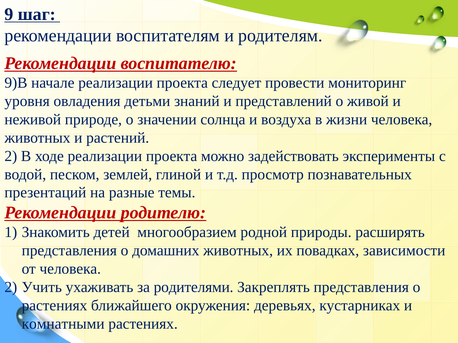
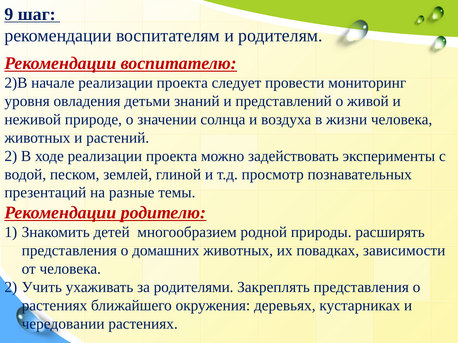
9)В: 9)В -> 2)В
комнатными: комнатными -> чередовании
